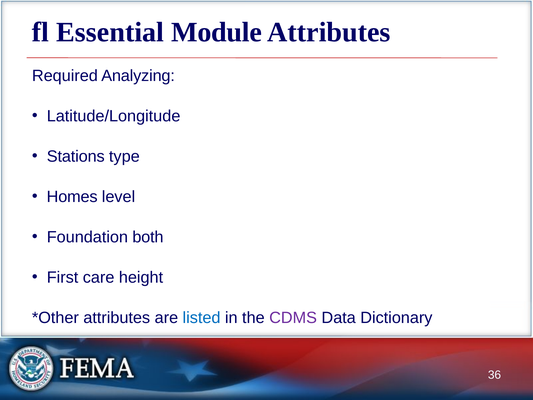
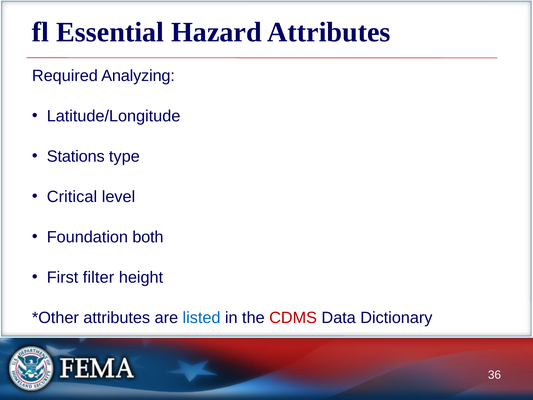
Module: Module -> Hazard
Homes: Homes -> Critical
care: care -> filter
CDMS colour: purple -> red
